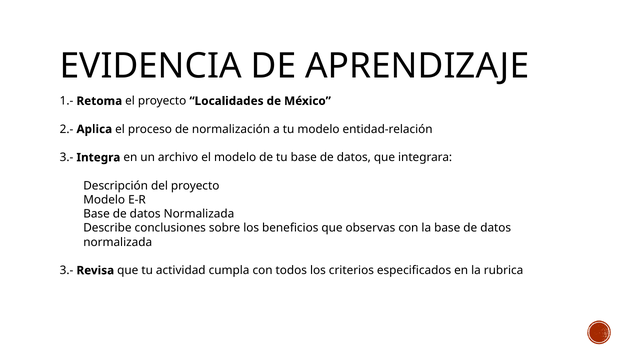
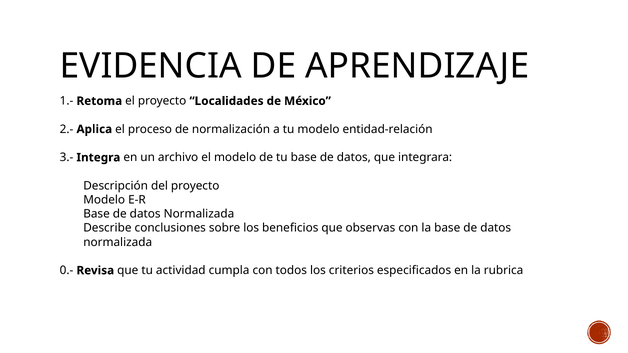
3.- at (67, 271): 3.- -> 0.-
